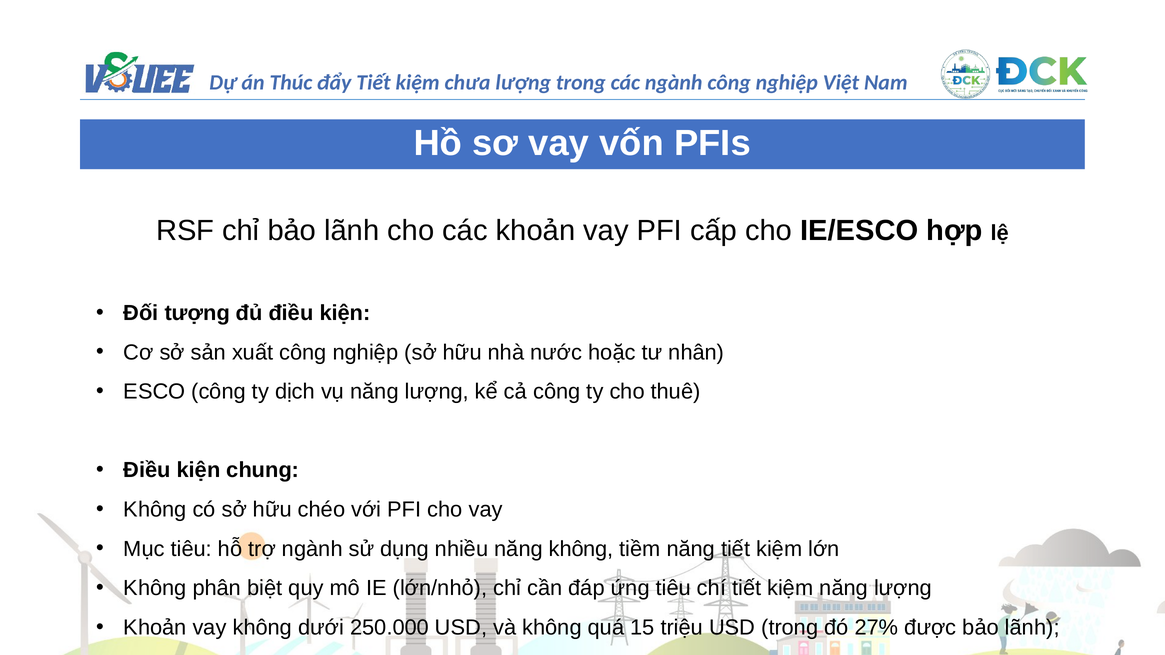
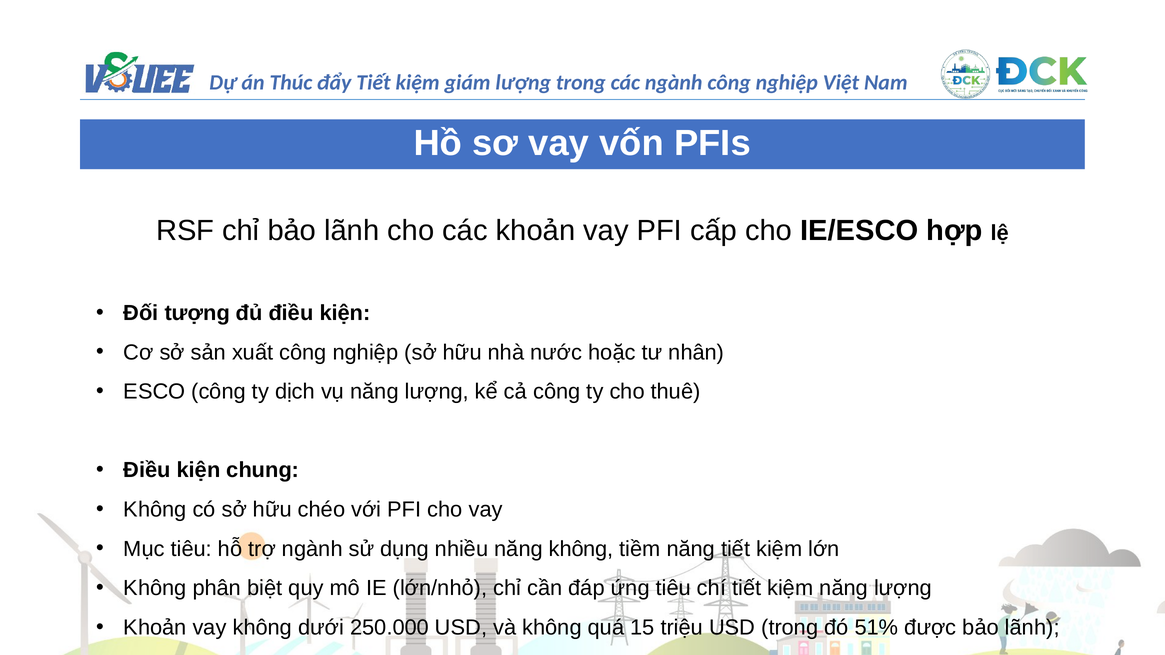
chưa: chưa -> giám
27%: 27% -> 51%
